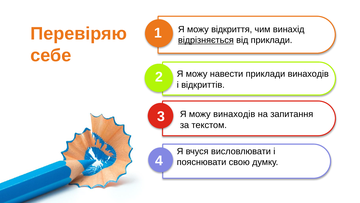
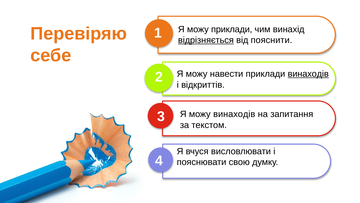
можу відкриття: відкриття -> приклади
від приклади: приклади -> пояснити
винаходів at (308, 74) underline: none -> present
